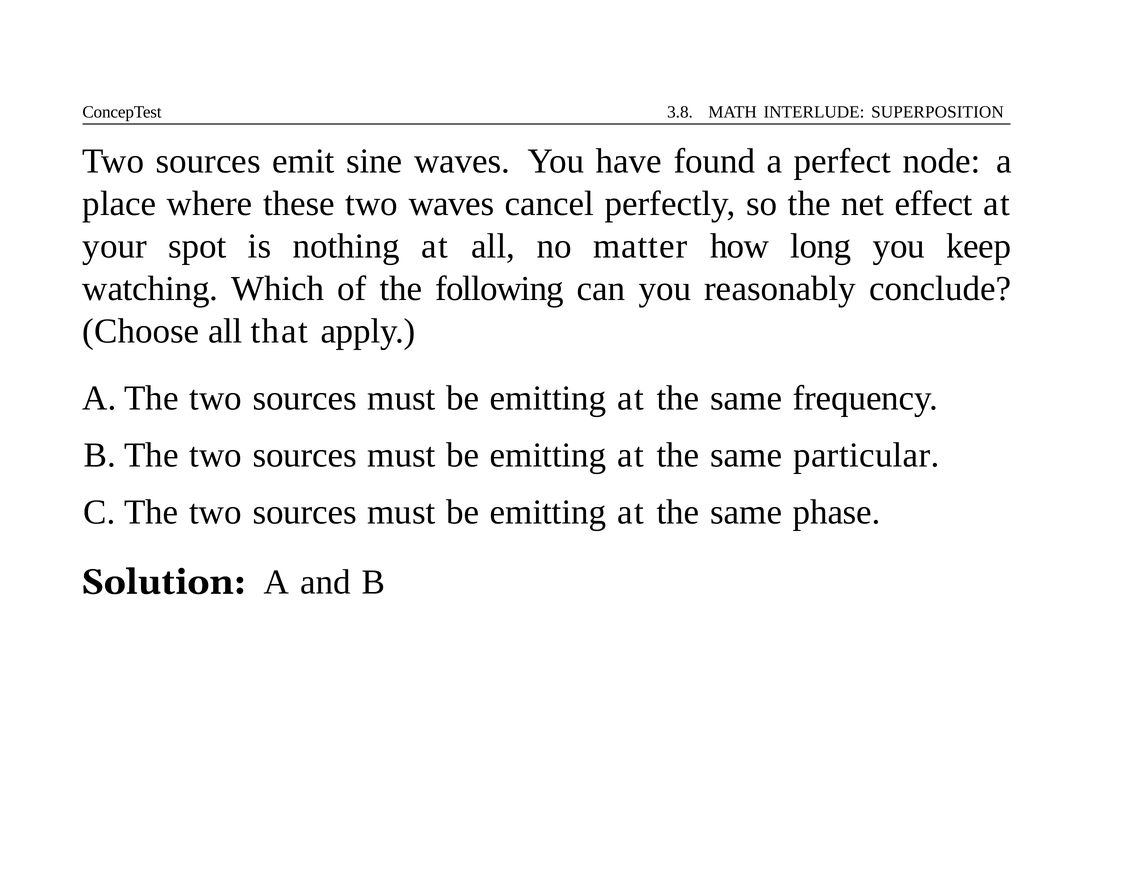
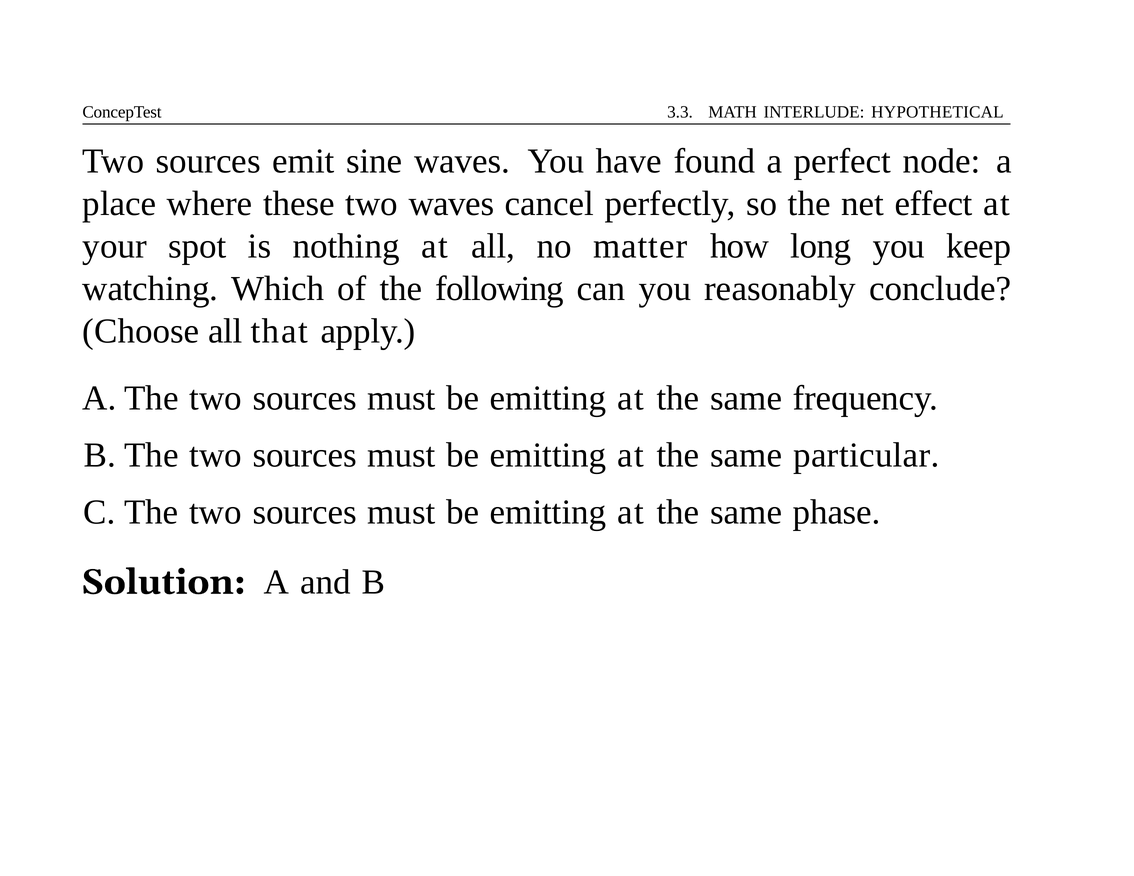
3.8: 3.8 -> 3.3
SUPERPOSITION: SUPERPOSITION -> HYPOTHETICAL
